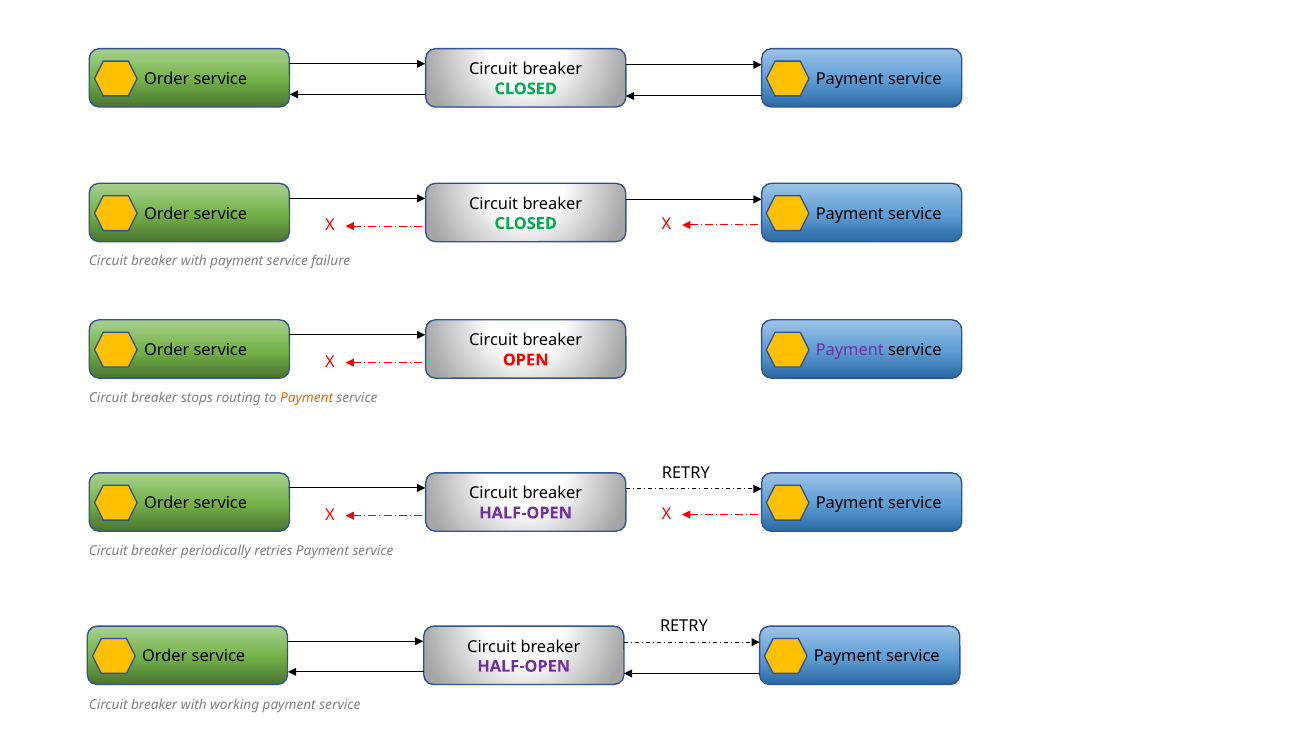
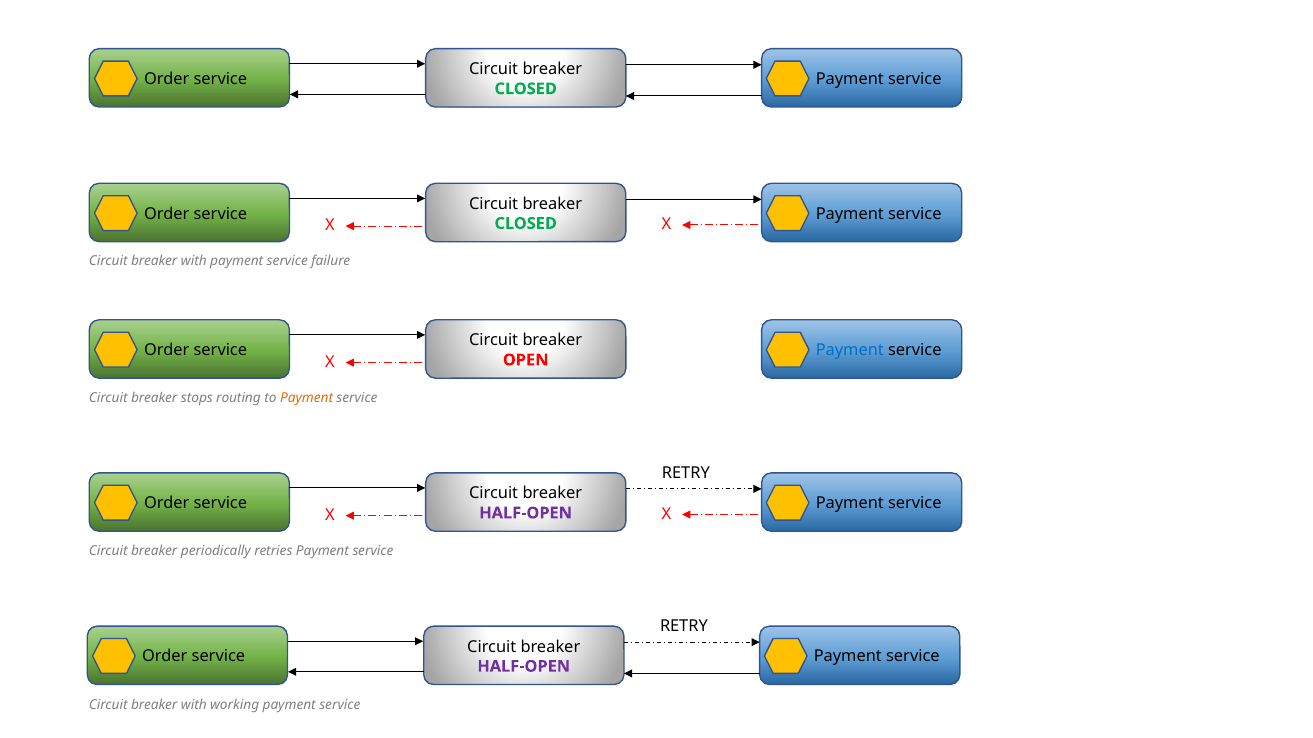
Payment at (850, 350) colour: purple -> blue
